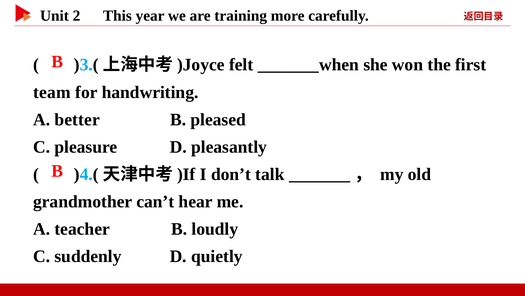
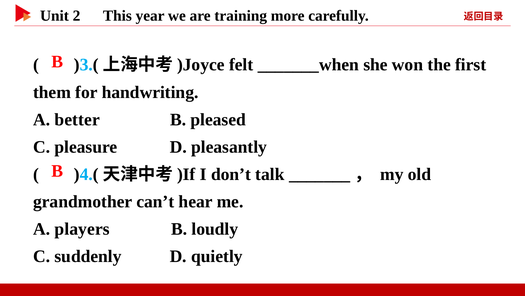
team: team -> them
teacher: teacher -> players
